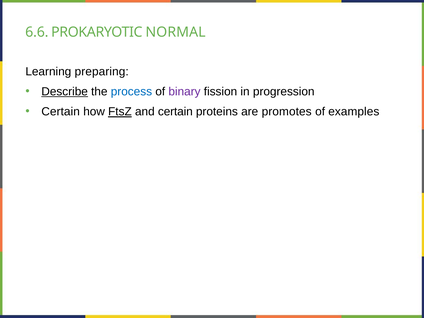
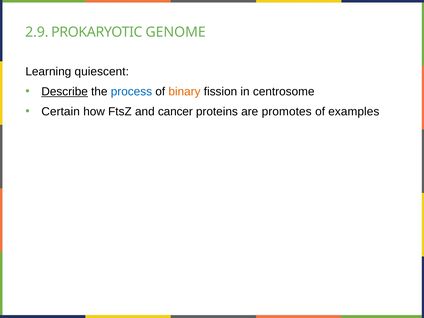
6.6: 6.6 -> 2.9
NORMAL: NORMAL -> GENOME
preparing: preparing -> quiescent
binary colour: purple -> orange
progression: progression -> centrosome
FtsZ underline: present -> none
and certain: certain -> cancer
